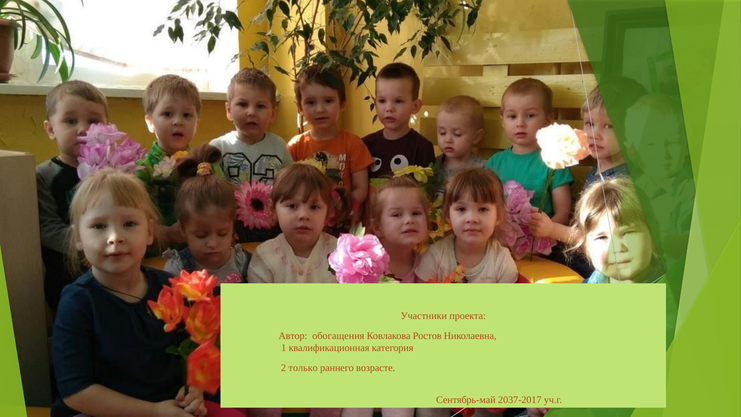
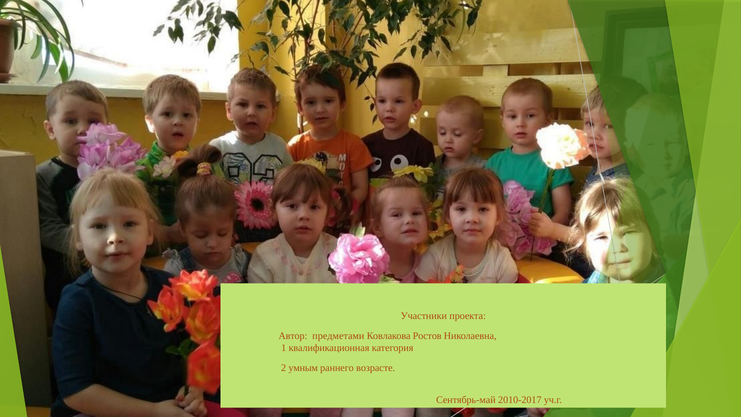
обогащения: обогащения -> предметами
только: только -> умным
2037-2017: 2037-2017 -> 2010-2017
